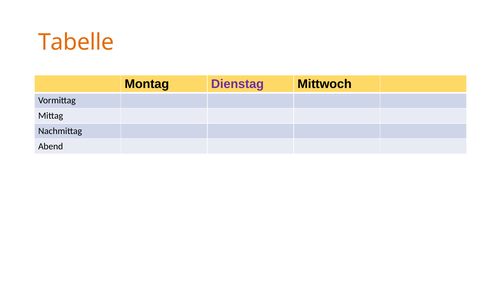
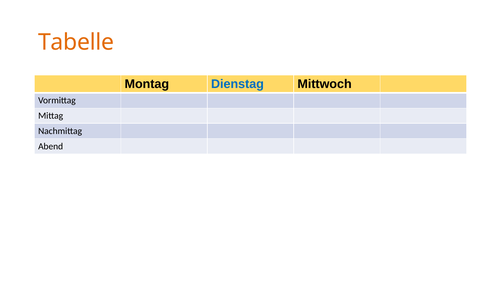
Dienstag colour: purple -> blue
